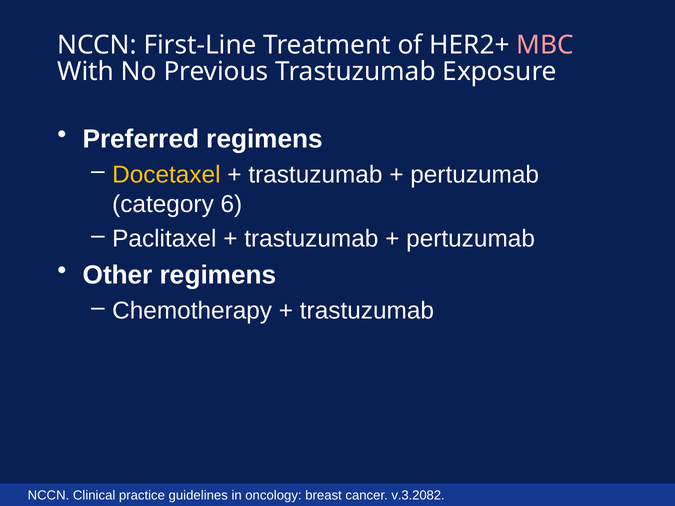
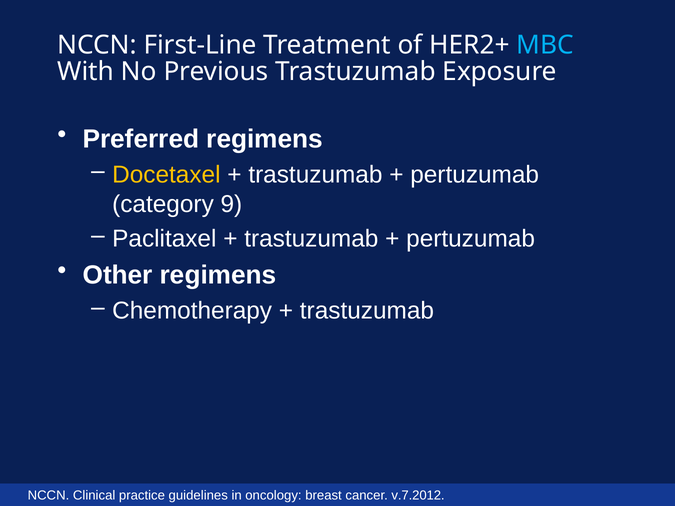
MBC colour: pink -> light blue
6: 6 -> 9
v.3.2082: v.3.2082 -> v.7.2012
